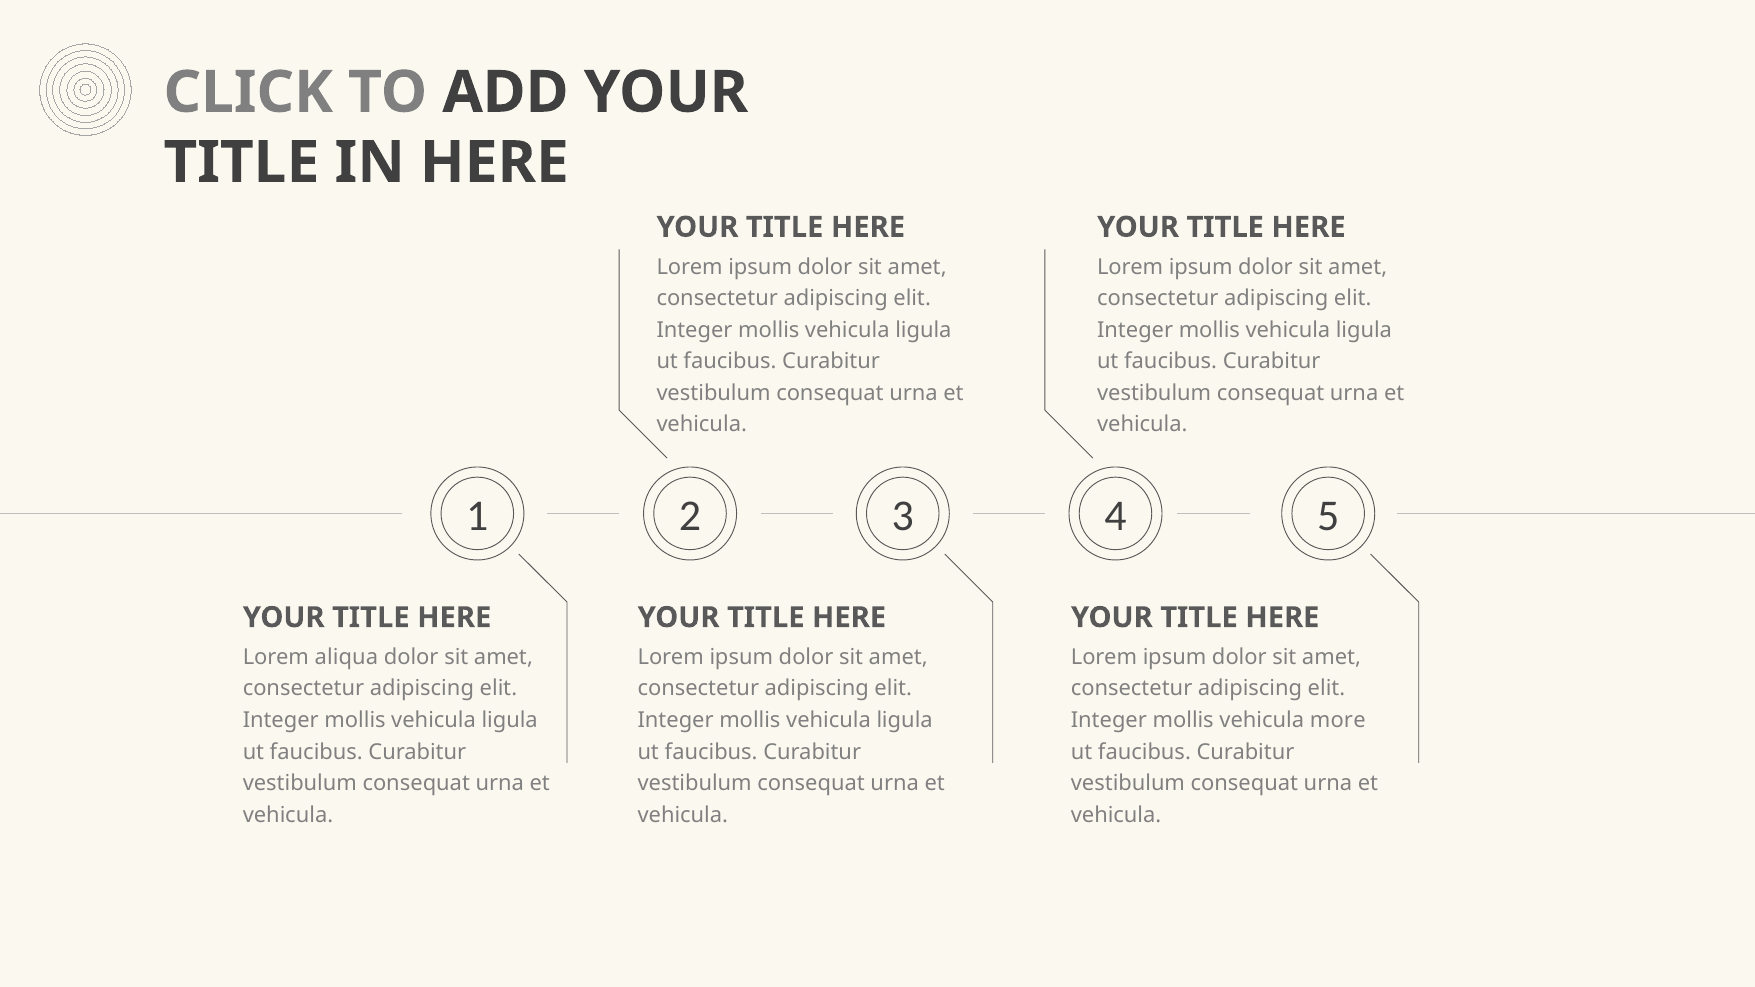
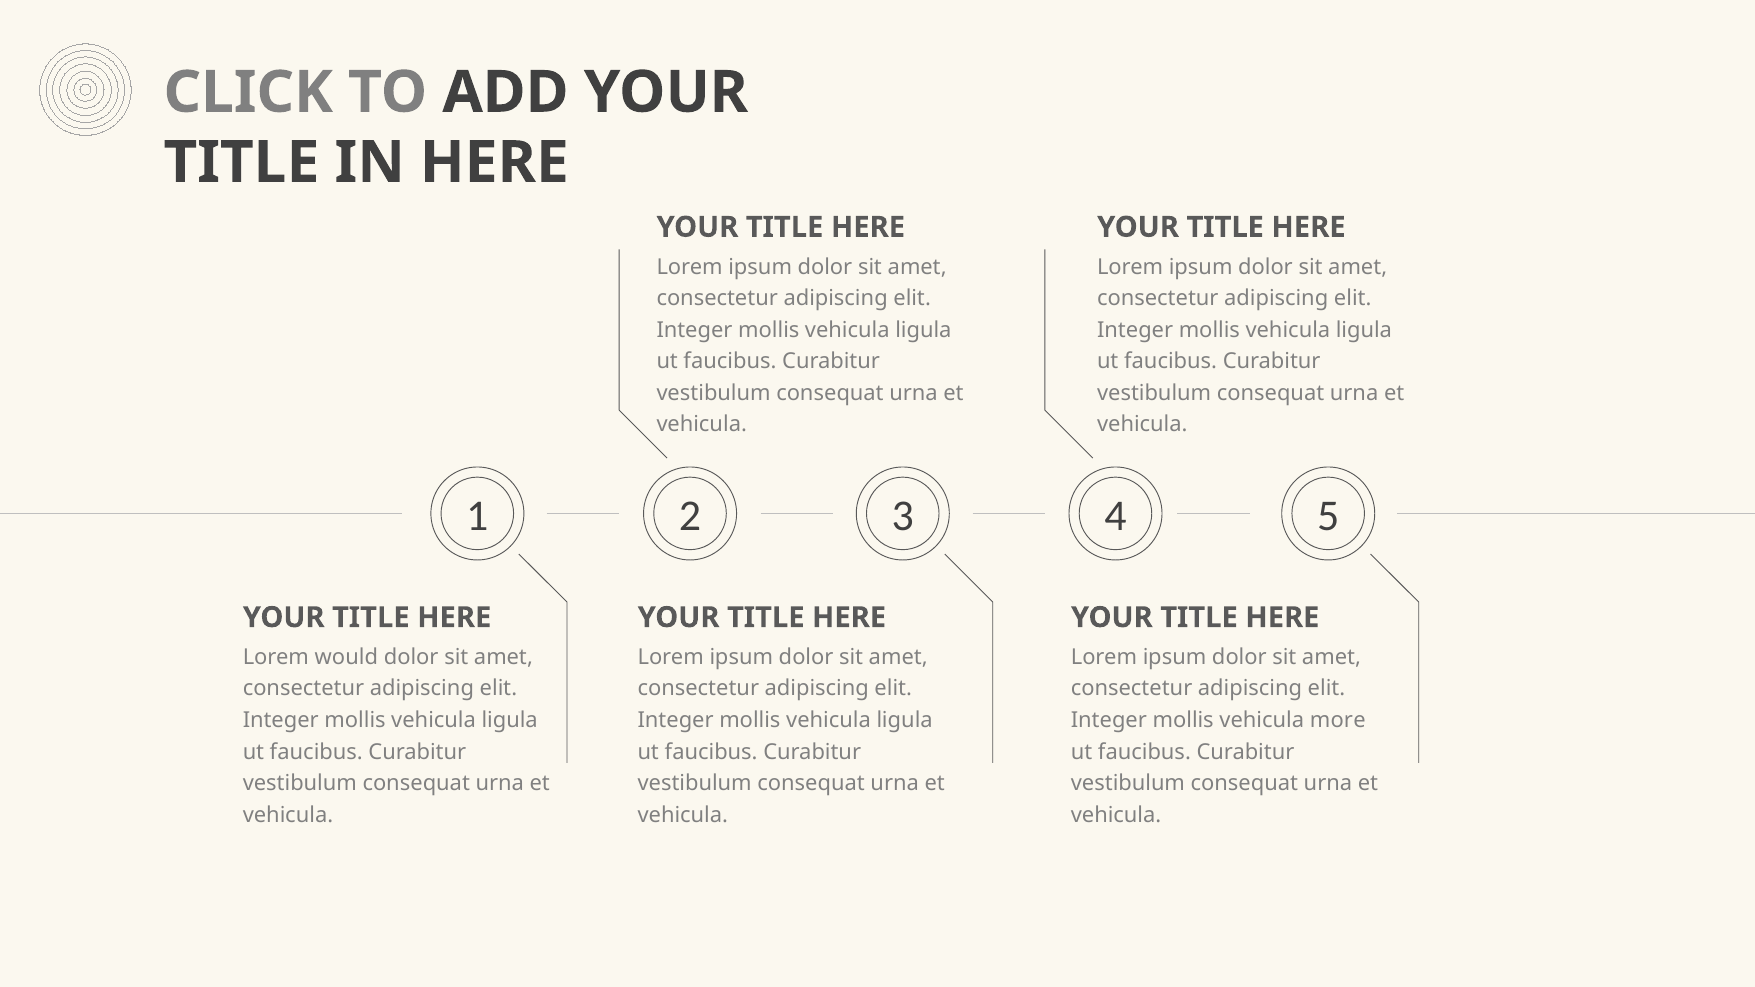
aliqua: aliqua -> would
